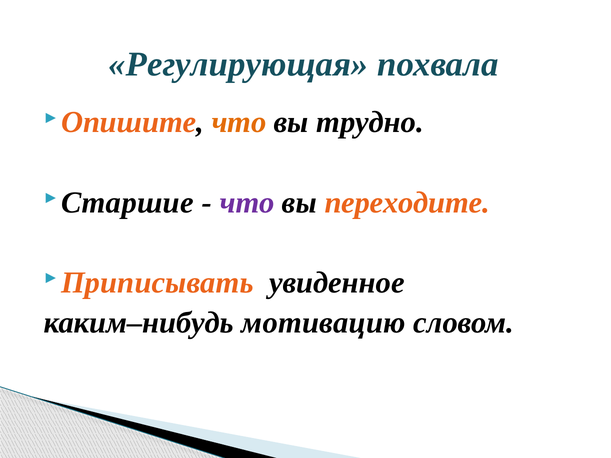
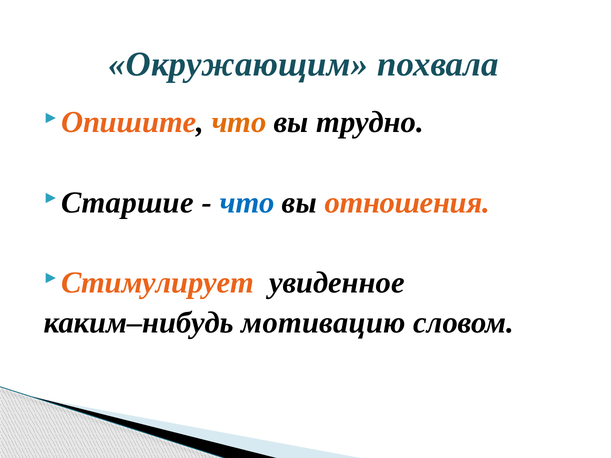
Регулирующая: Регулирующая -> Окружающим
что at (247, 203) colour: purple -> blue
переходите: переходите -> отношения
Приписывать: Приписывать -> Стимулирует
